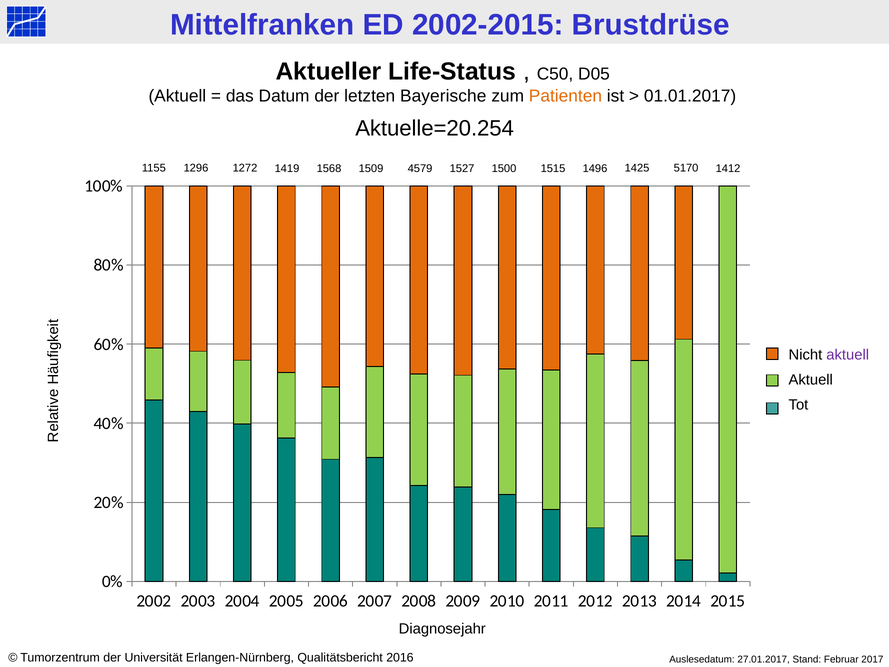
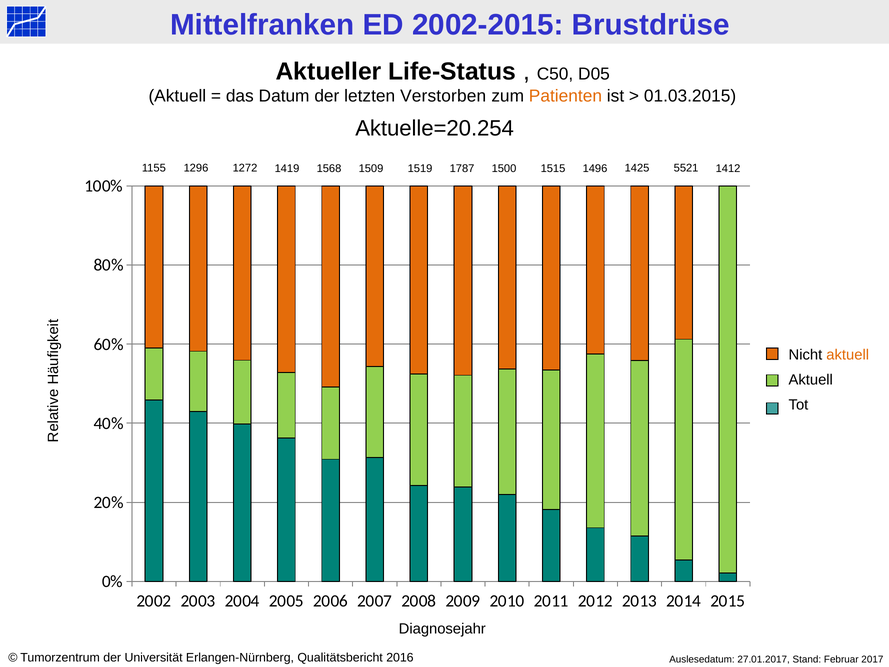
Bayerische: Bayerische -> Verstorben
01.01.2017: 01.01.2017 -> 01.03.2015
1527: 1527 -> 1787
5170: 5170 -> 5521
4579: 4579 -> 1519
aktuell at (848, 354) colour: purple -> orange
